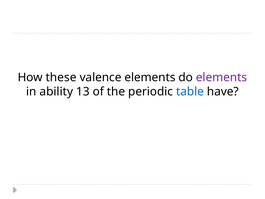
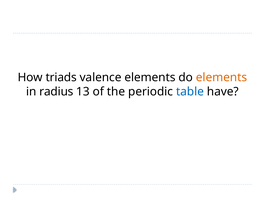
these: these -> triads
elements at (222, 77) colour: purple -> orange
ability: ability -> radius
